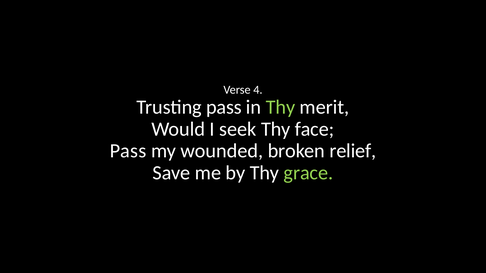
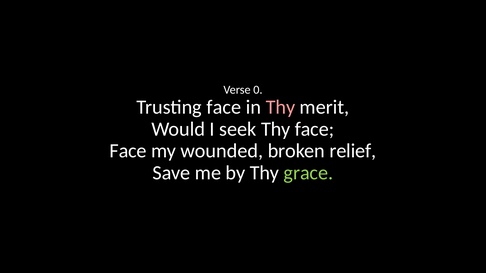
4: 4 -> 0
Trusting pass: pass -> face
Thy at (281, 107) colour: light green -> pink
Pass at (128, 151): Pass -> Face
